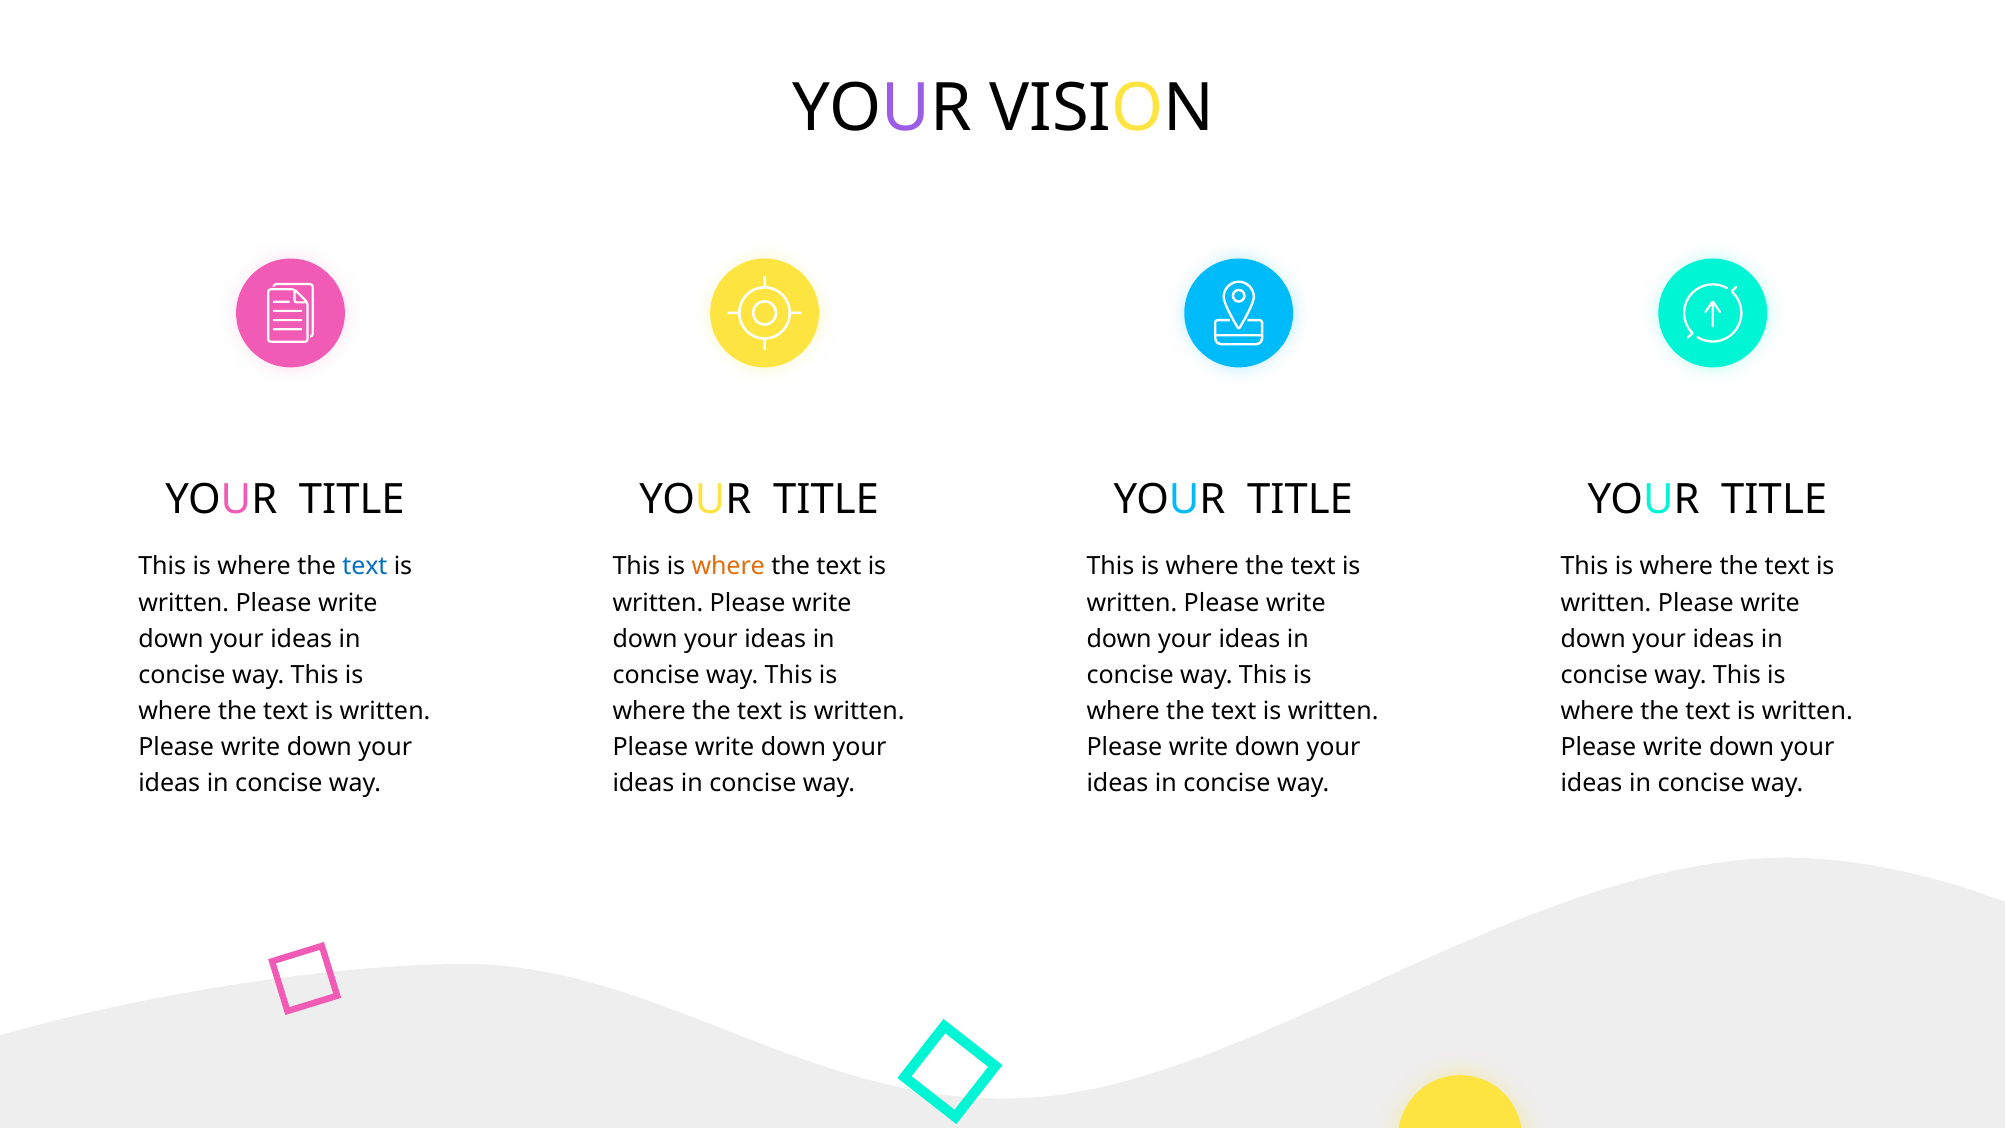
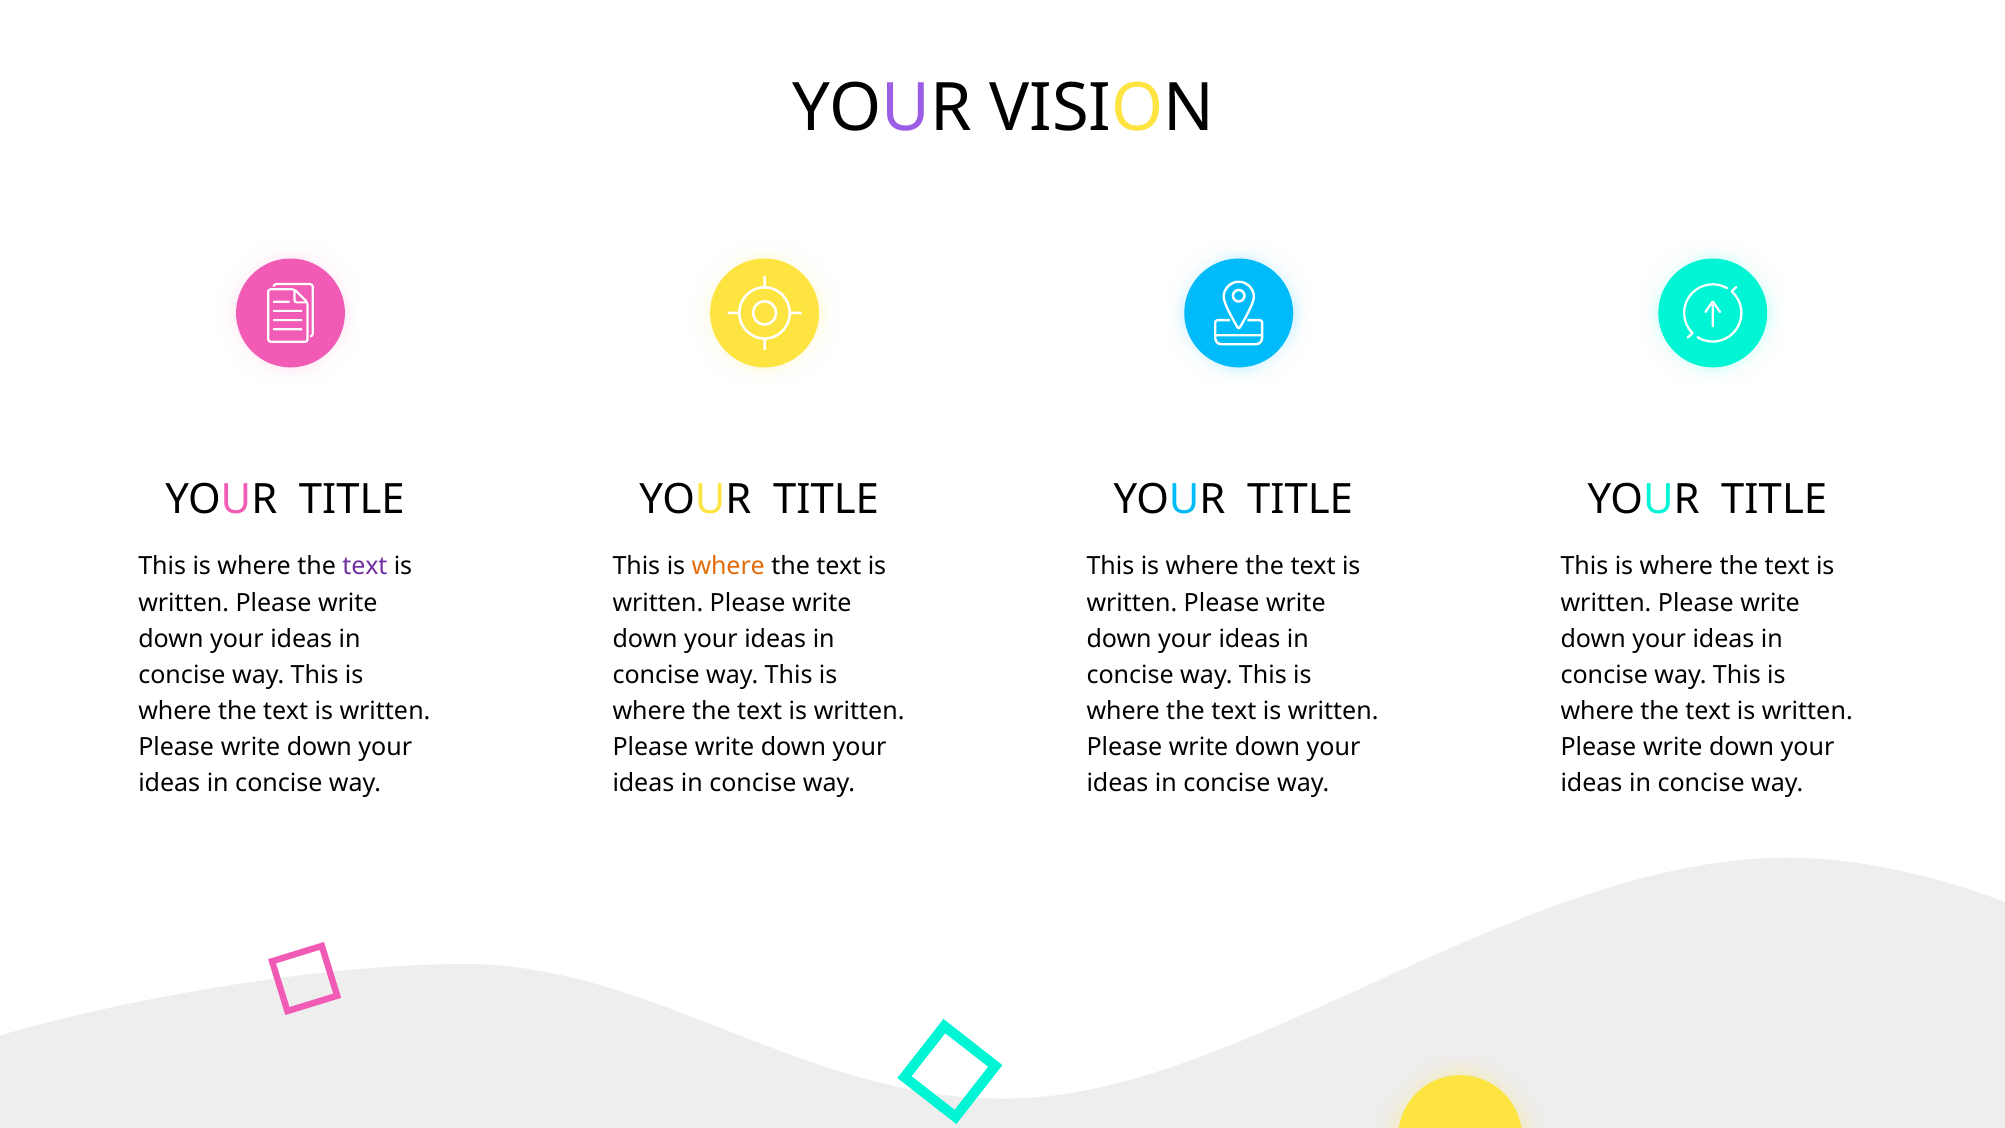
text at (365, 567) colour: blue -> purple
